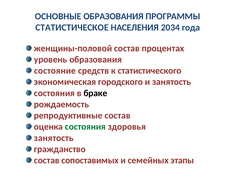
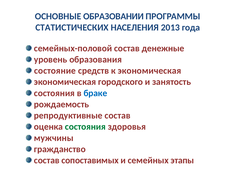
ОСНОВНЫЕ ОБРАЗОВАНИЯ: ОБРАЗОВАНИЯ -> ОБРАЗОВАНИИ
СТАТИСТИЧЕСКОЕ: СТАТИСТИЧЕСКОЕ -> СТАТИСТИЧЕСКИХ
2034: 2034 -> 2013
женщины-половой: женщины-половой -> семейных-половой
процентах: процентах -> денежные
к статистического: статистического -> экономическая
браке colour: black -> blue
занятость at (54, 137): занятость -> мужчины
